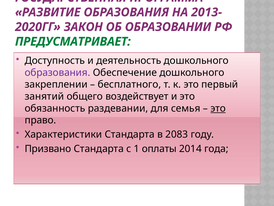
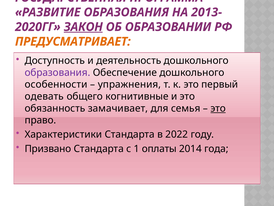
ЗАКОН underline: none -> present
ПРЕДУСМАТРИВАЕТ colour: green -> orange
закреплении: закреплении -> особенности
бесплатного: бесплатного -> упражнения
занятий: занятий -> одевать
воздействует: воздействует -> когнитивные
раздевании: раздевании -> замачивает
2083: 2083 -> 2022
